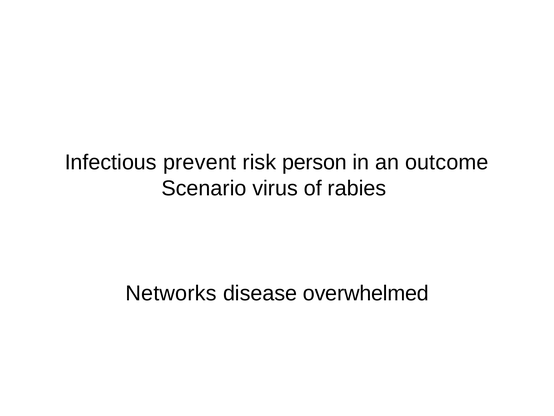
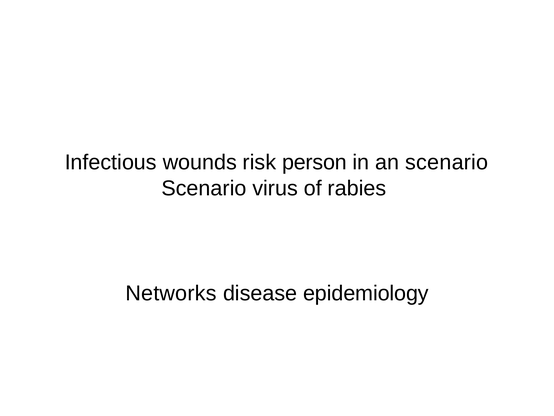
prevent: prevent -> wounds
an outcome: outcome -> scenario
overwhelmed: overwhelmed -> epidemiology
